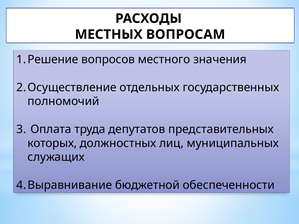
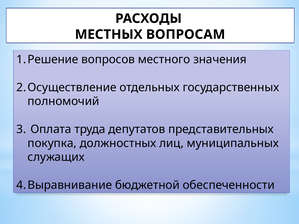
которых: которых -> покупка
